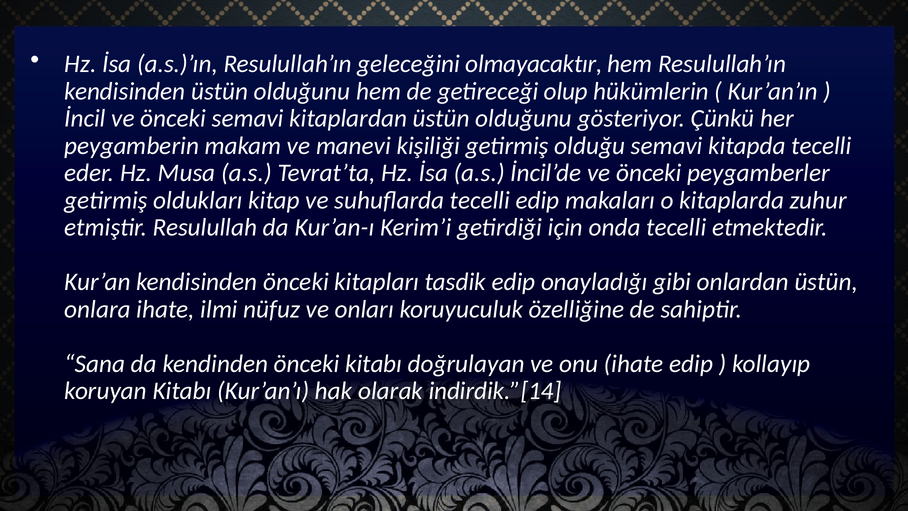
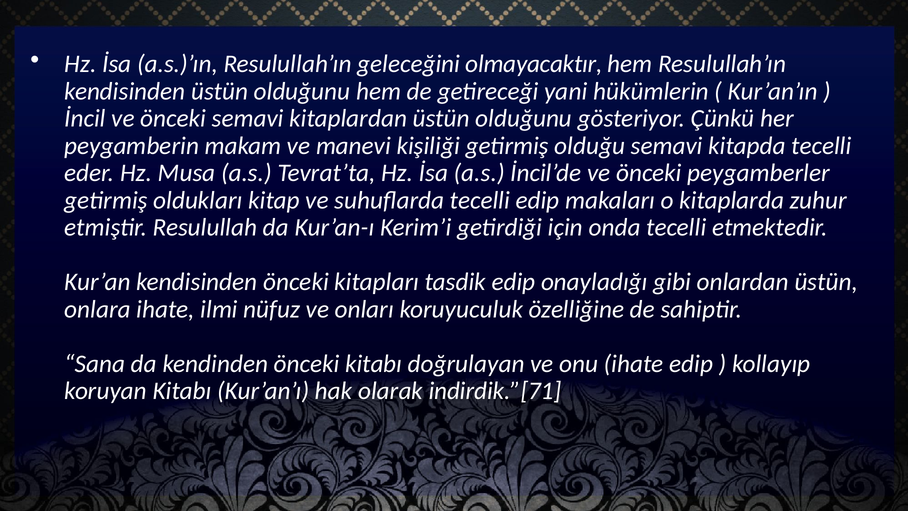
olup: olup -> yani
indirdik.”[14: indirdik.”[14 -> indirdik.”[71
